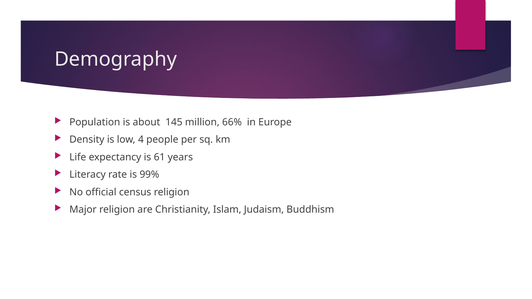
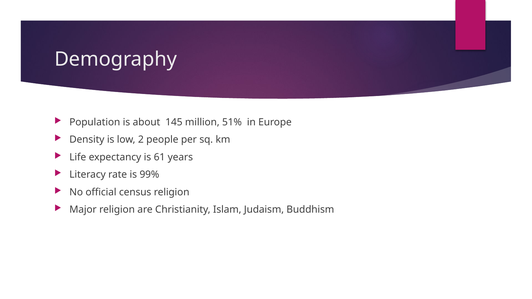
66%: 66% -> 51%
4: 4 -> 2
